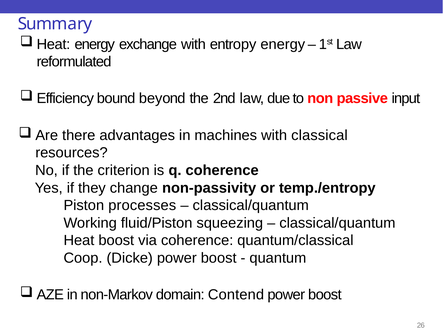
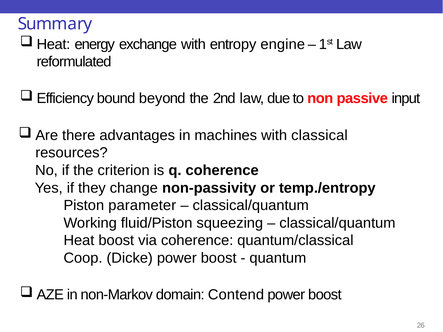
entropy energy: energy -> engine
processes: processes -> parameter
